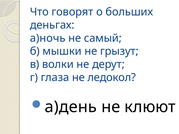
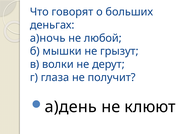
самый: самый -> любой
ледокол: ледокол -> получит
